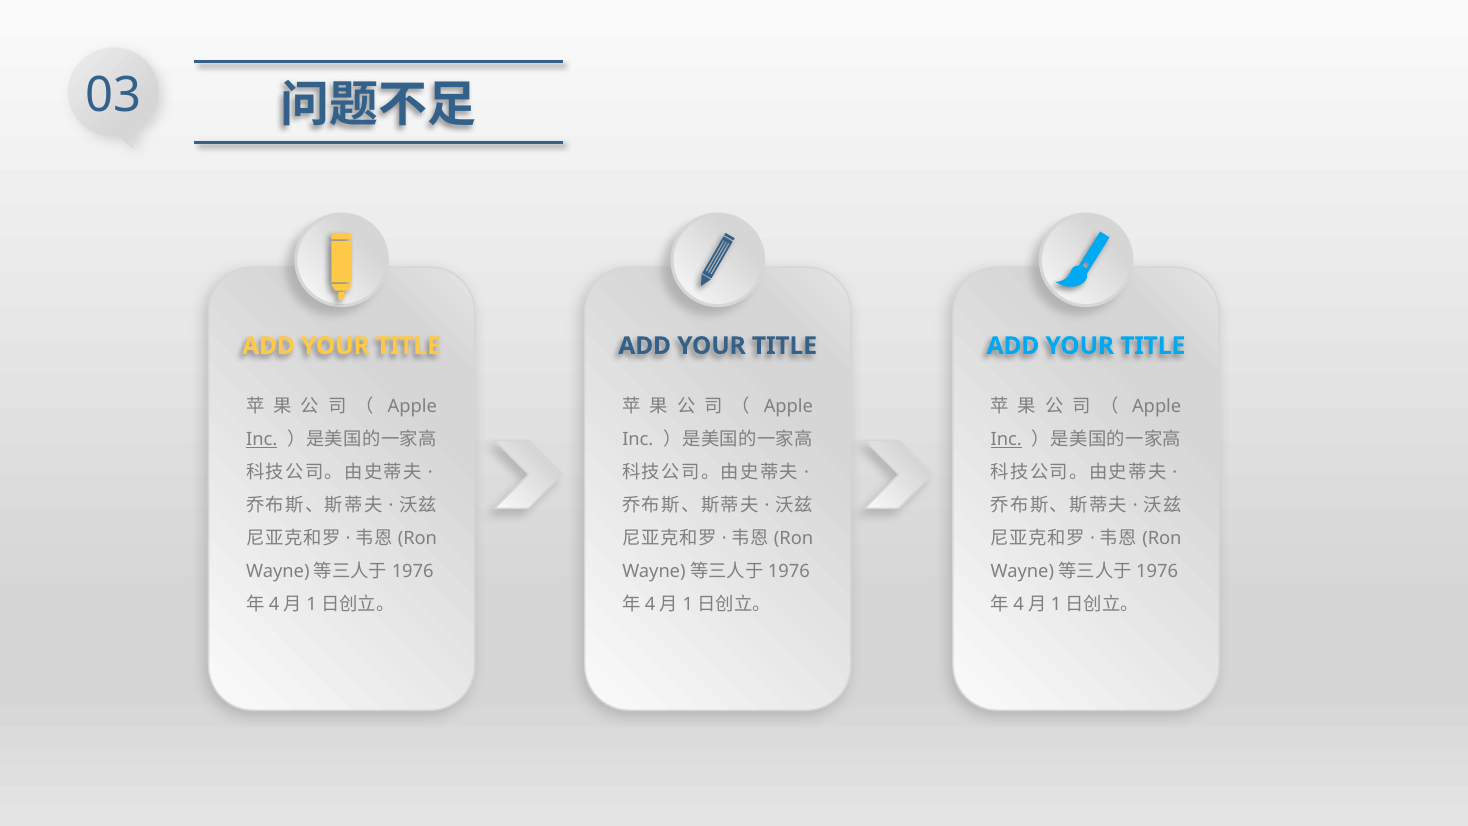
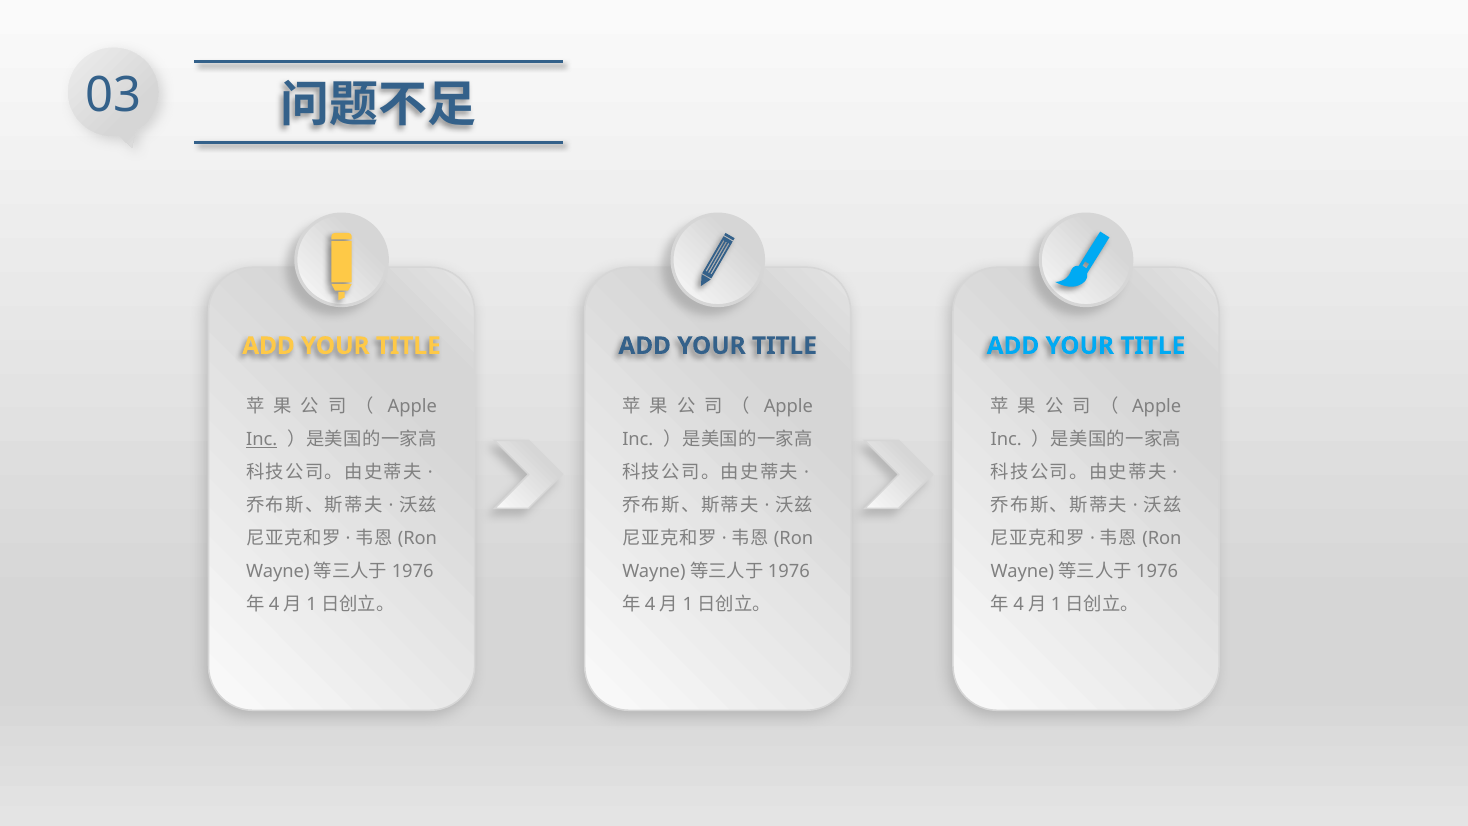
Inc at (1006, 439) underline: present -> none
